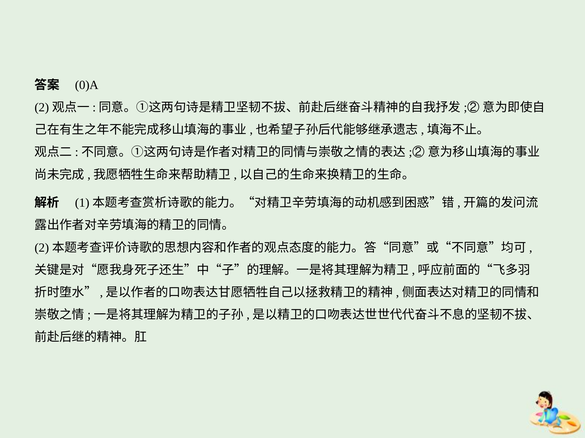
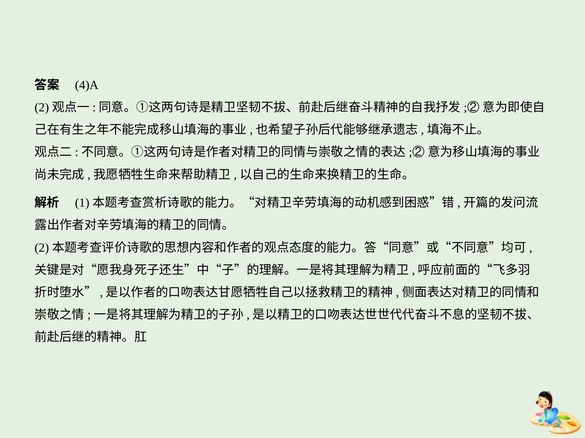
0)A: 0)A -> 4)A
